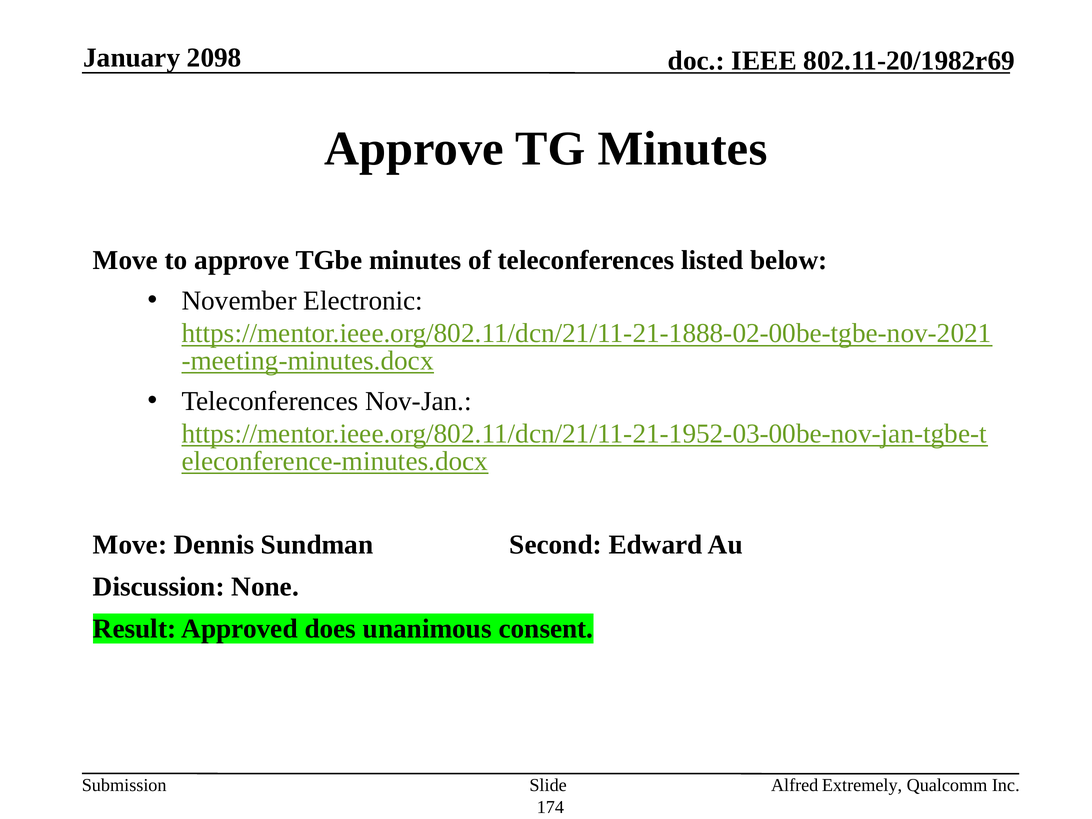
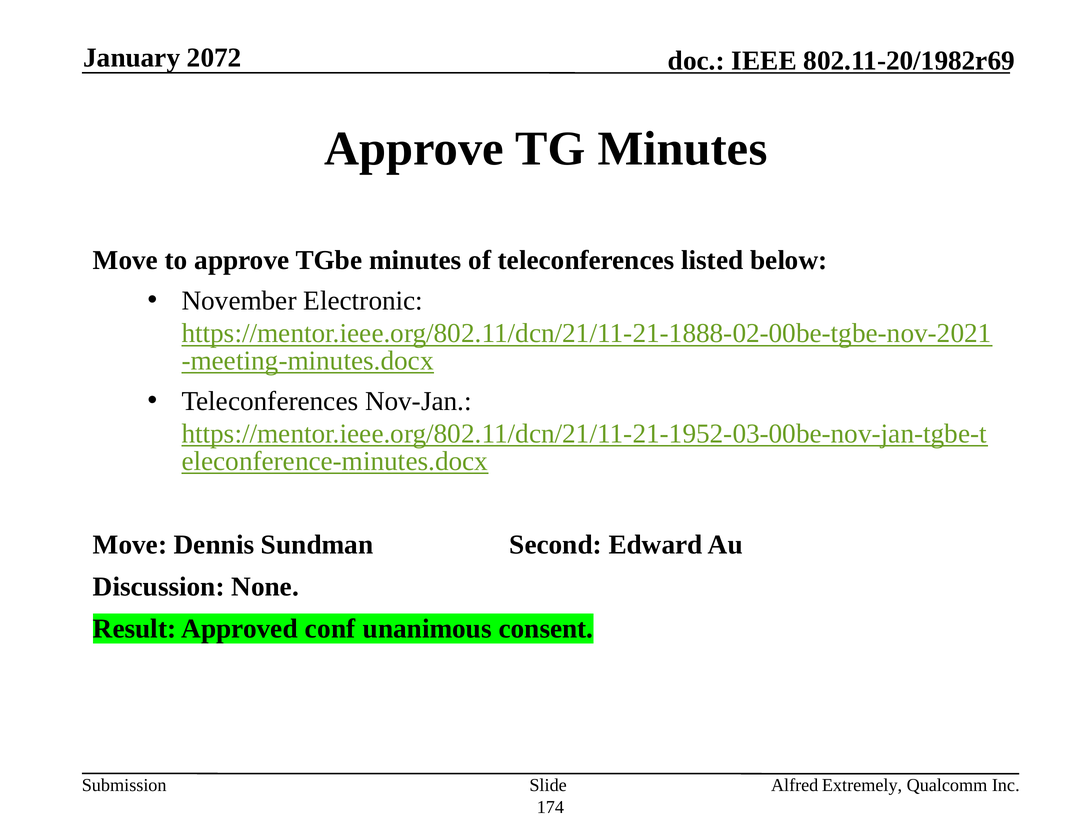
2098: 2098 -> 2072
does: does -> conf
